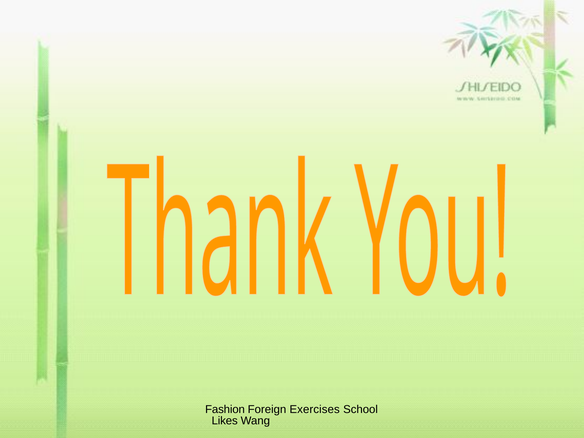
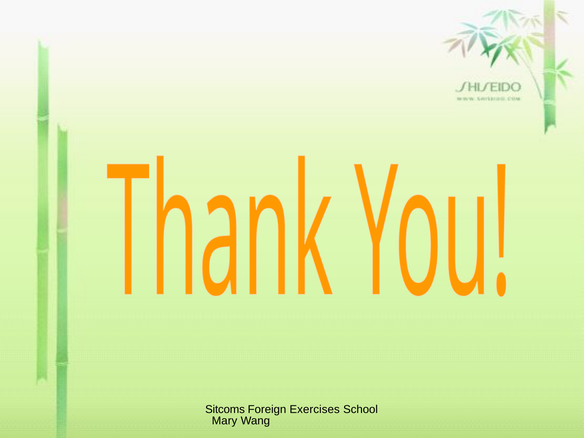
Fashion: Fashion -> Sitcoms
Likes: Likes -> Mary
